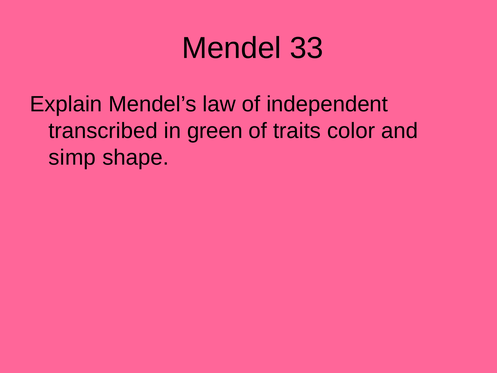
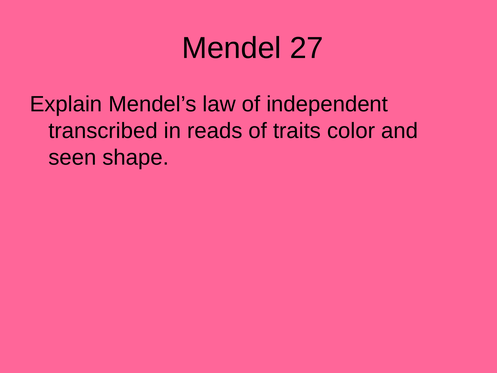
33: 33 -> 27
green: green -> reads
simp: simp -> seen
